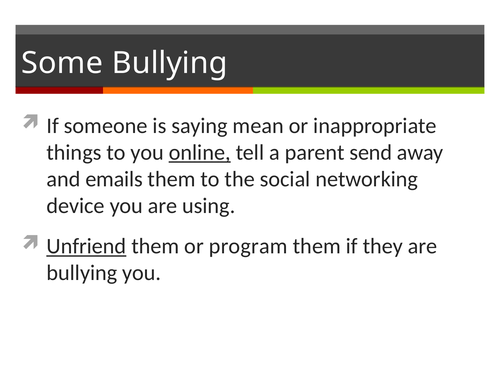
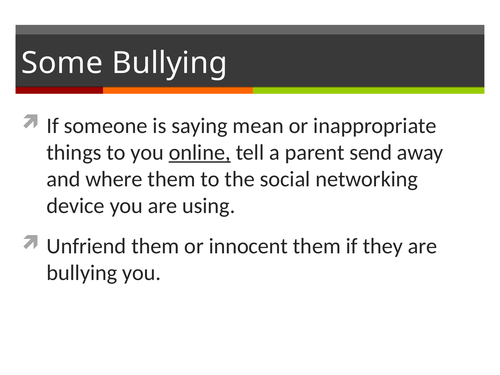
emails: emails -> where
Unfriend underline: present -> none
program: program -> innocent
